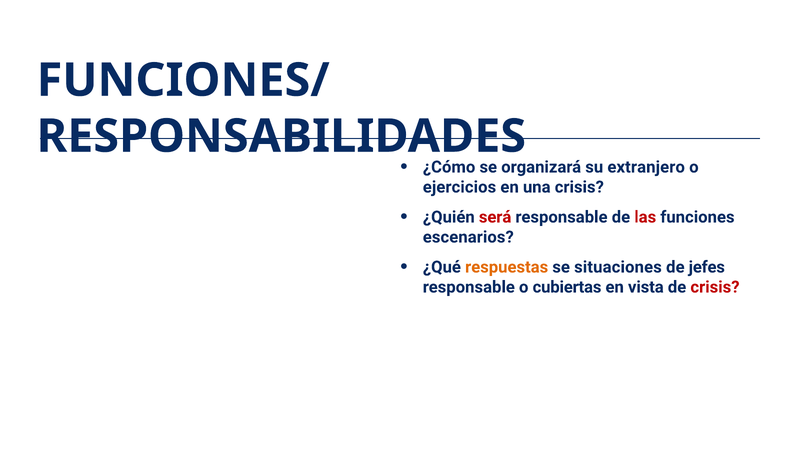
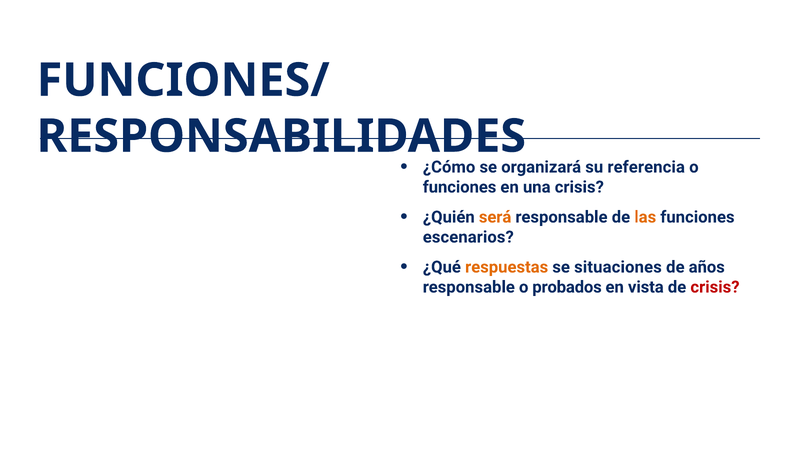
extranjero: extranjero -> referencia
ejercicios at (459, 187): ejercicios -> funciones
será colour: red -> orange
las colour: red -> orange
jefes: jefes -> años
cubiertas: cubiertas -> probados
